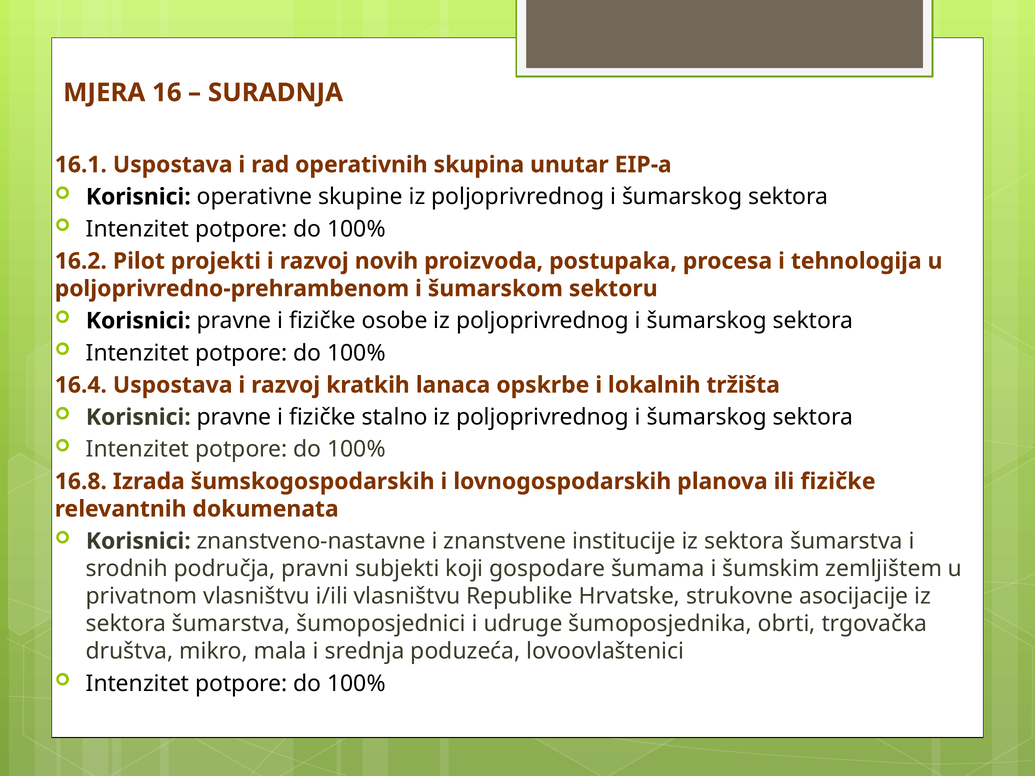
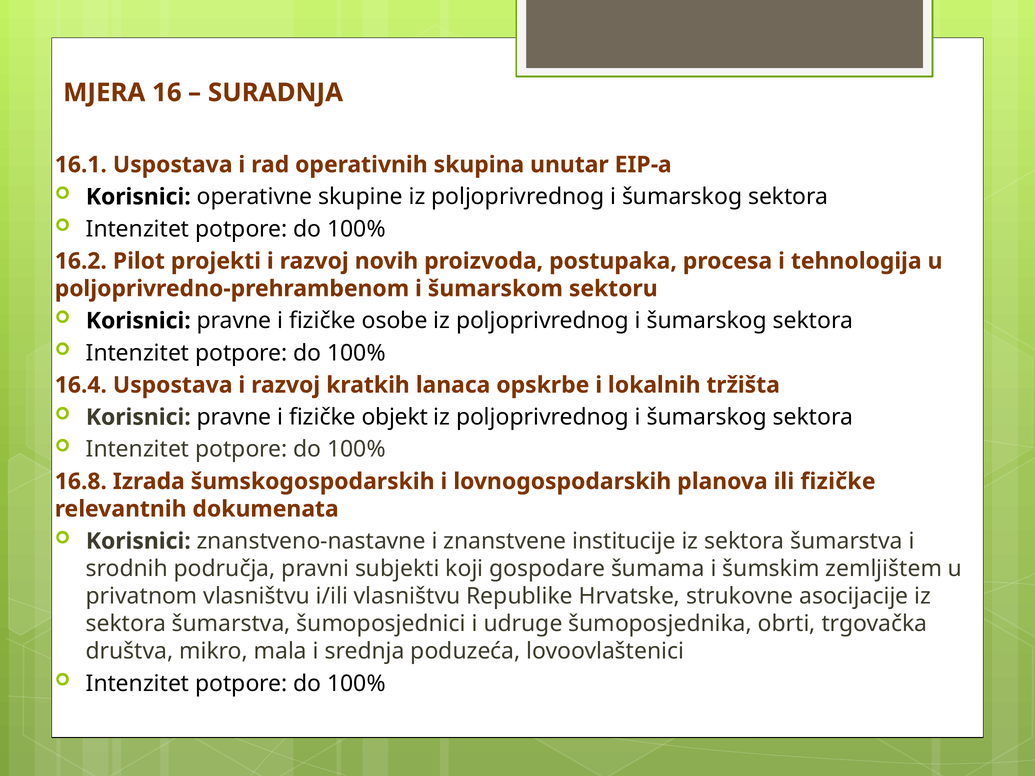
stalno: stalno -> objekt
